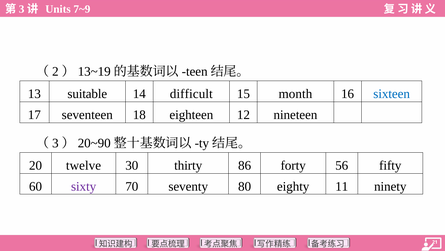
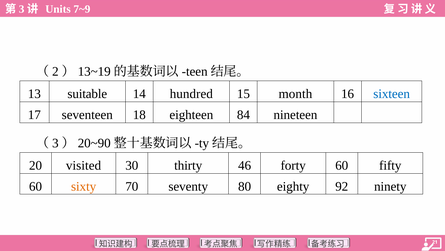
difficult: difficult -> hundred
12: 12 -> 84
twelve: twelve -> visited
86: 86 -> 46
forty 56: 56 -> 60
sixty colour: purple -> orange
11: 11 -> 92
